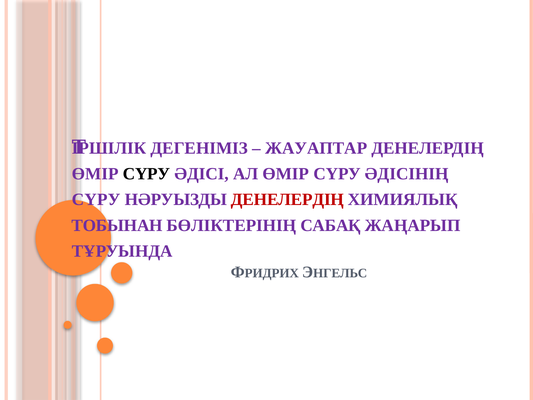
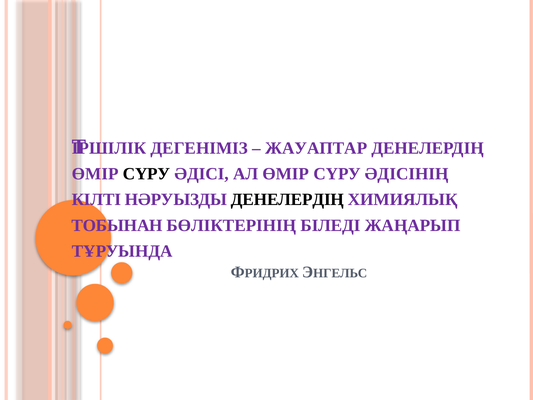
СҮРУ at (96, 199): СҮРУ -> КІЛТІ
ДЕНЕЛЕРДІҢ at (287, 199) colour: red -> black
САБАҚ: САБАҚ -> БІЛЕДІ
